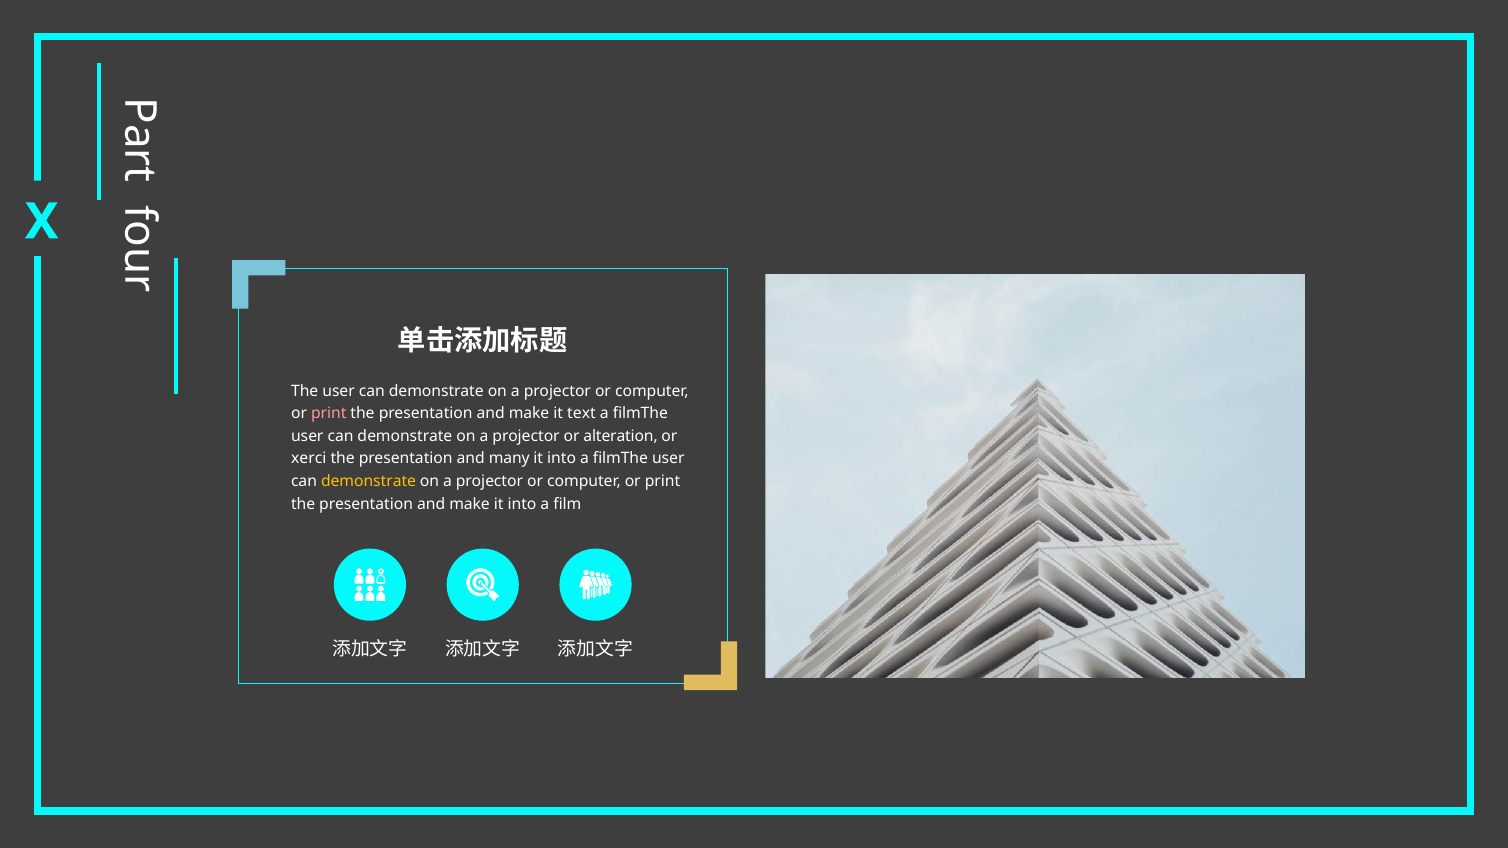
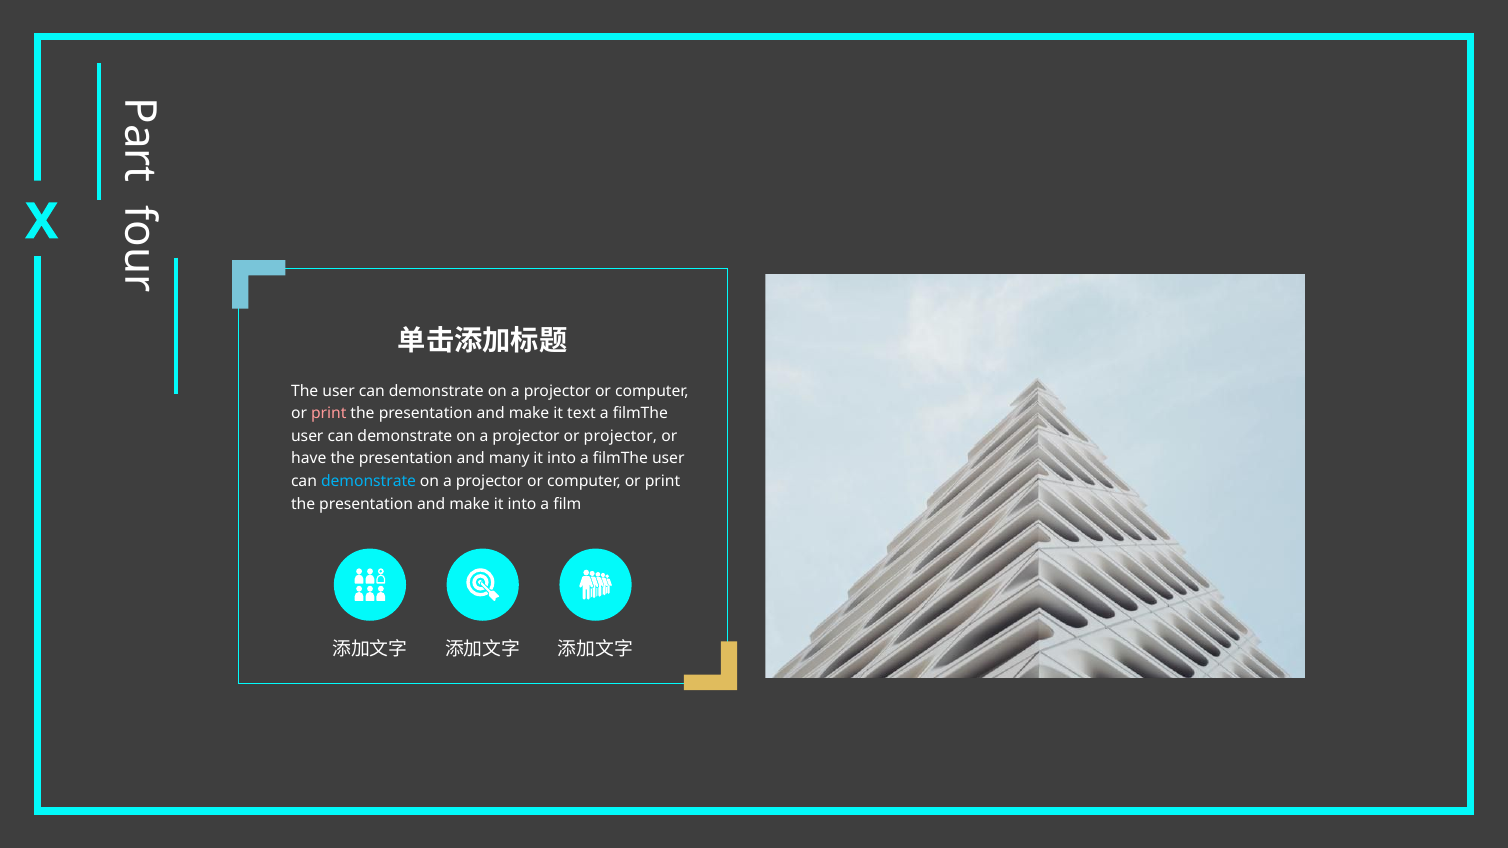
or alteration: alteration -> projector
xerci: xerci -> have
demonstrate at (369, 481) colour: yellow -> light blue
